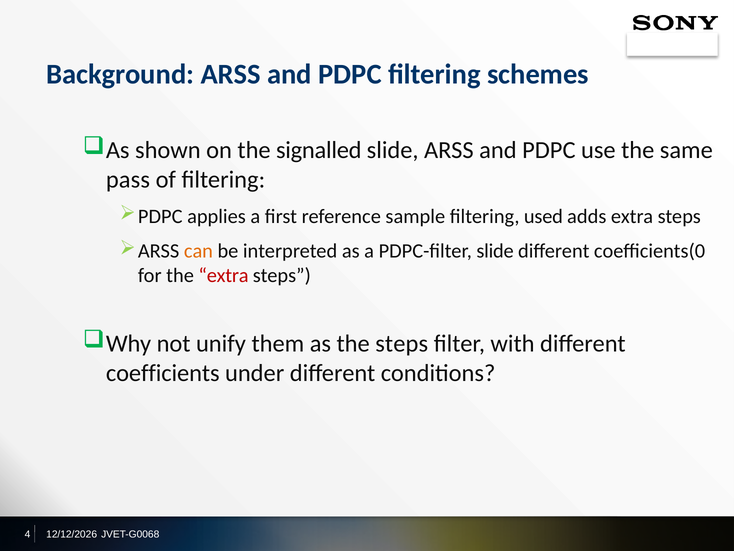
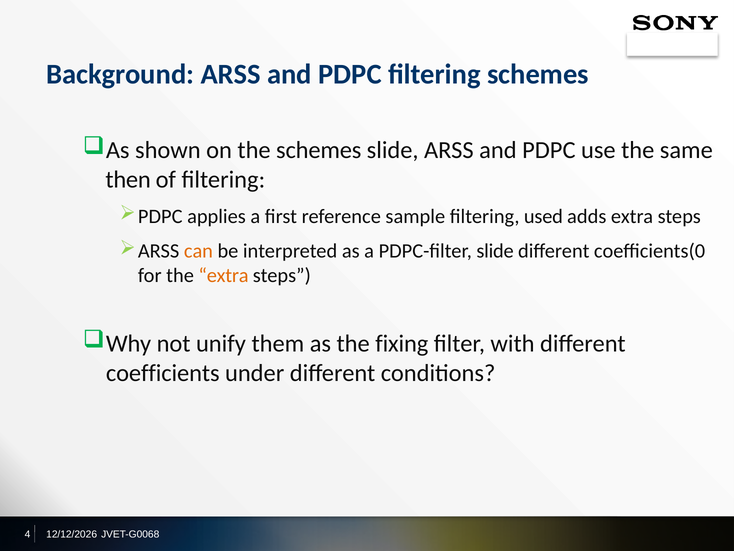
the signalled: signalled -> schemes
pass: pass -> then
extra at (224, 275) colour: red -> orange
the steps: steps -> fixing
